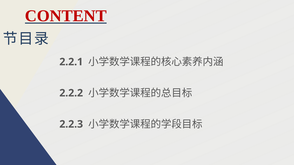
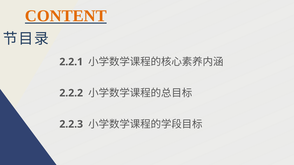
CONTENT colour: red -> orange
